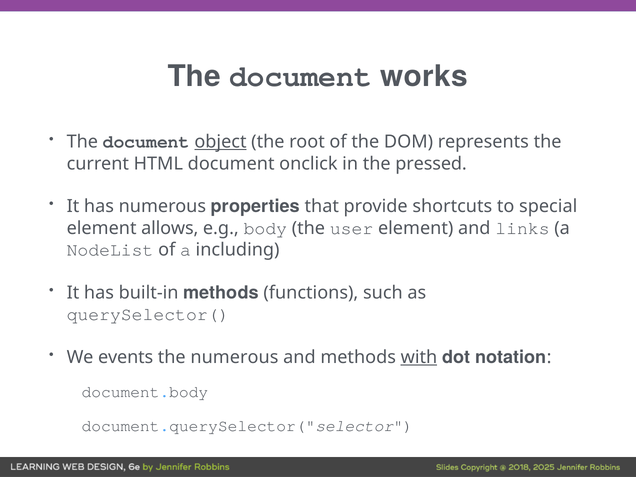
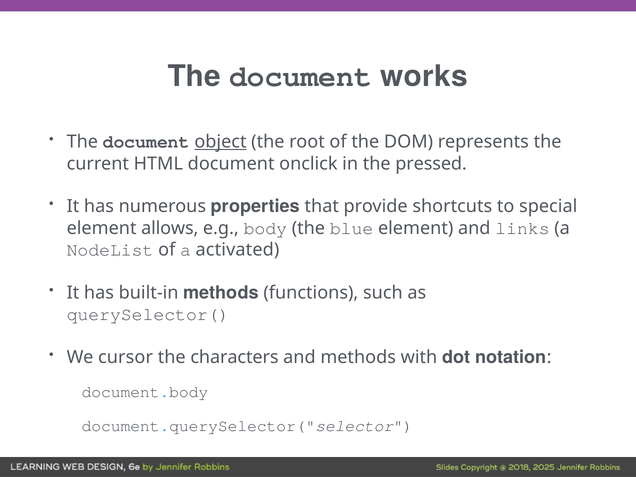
user: user -> blue
including: including -> activated
events: events -> cursor
the numerous: numerous -> characters
with underline: present -> none
